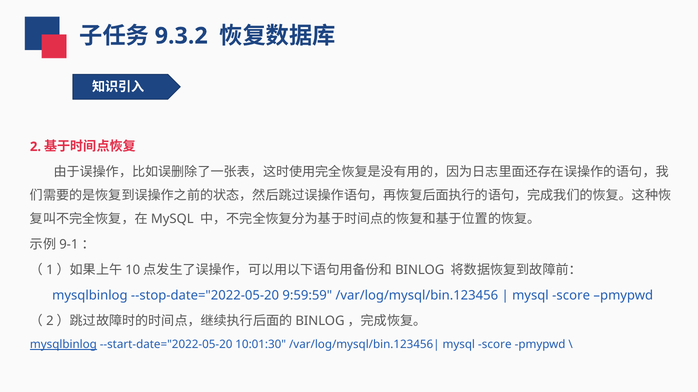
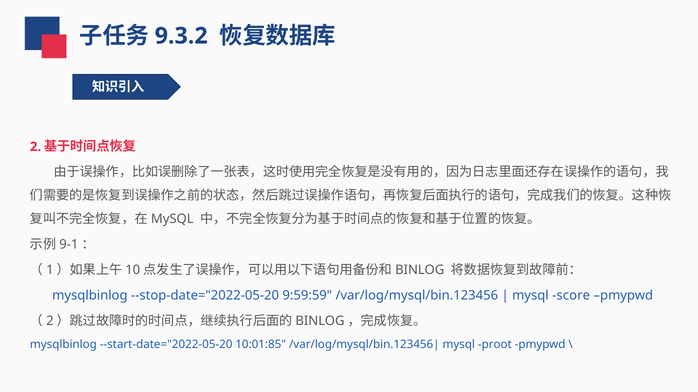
mysqlbinlog at (63, 345) underline: present -> none
10:01:30: 10:01:30 -> 10:01:85
score at (495, 345): score -> proot
